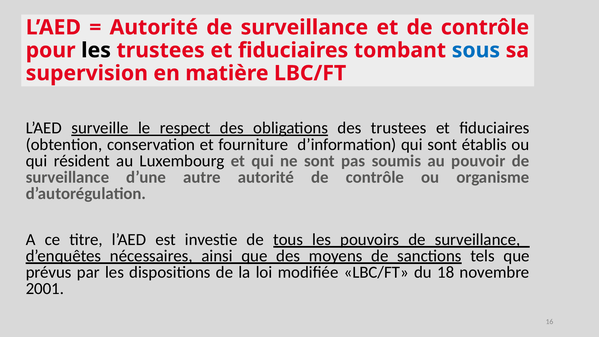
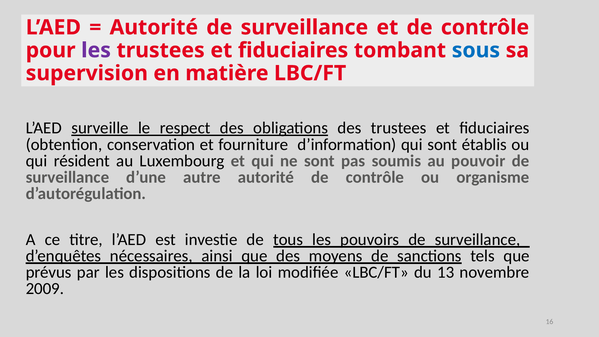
les at (96, 50) colour: black -> purple
18: 18 -> 13
2001: 2001 -> 2009
